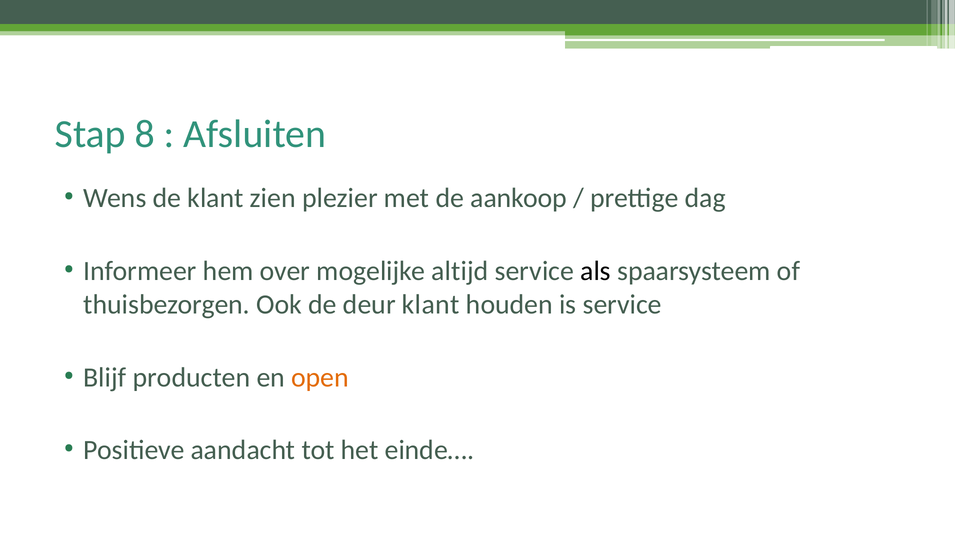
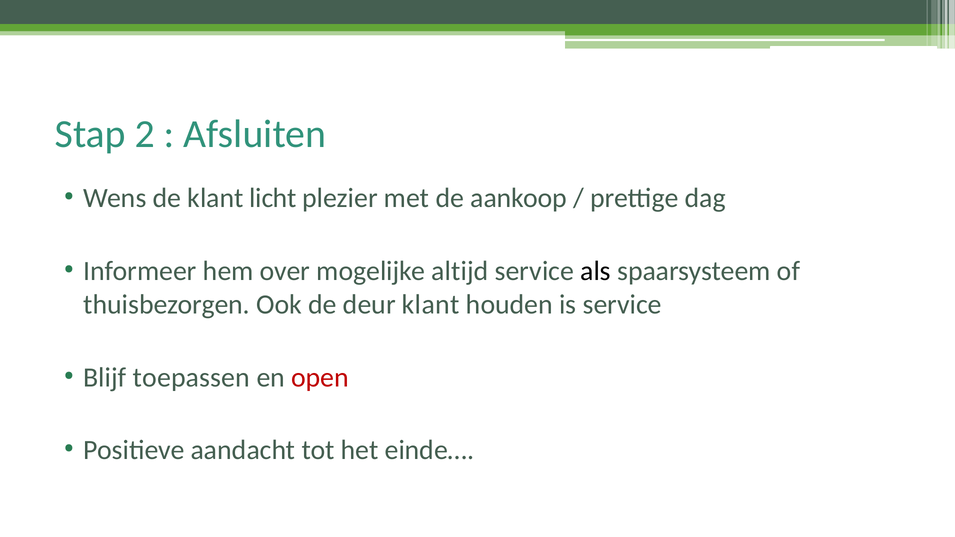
8: 8 -> 2
zien: zien -> licht
producten: producten -> toepassen
open colour: orange -> red
